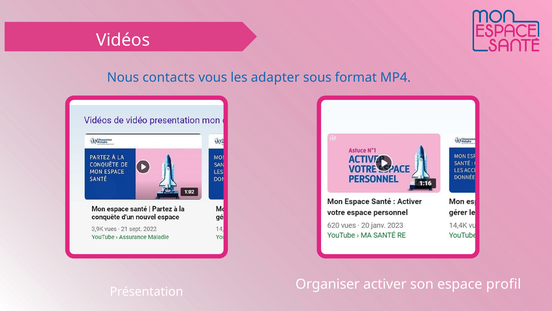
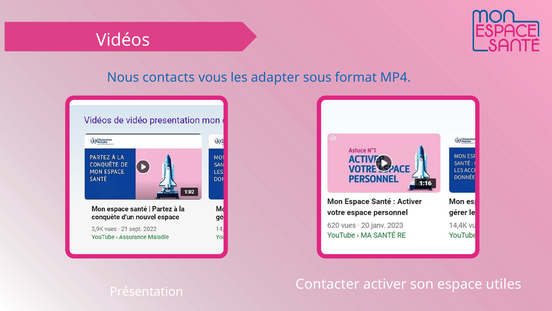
Organiser: Organiser -> Contacter
profil: profil -> utiles
